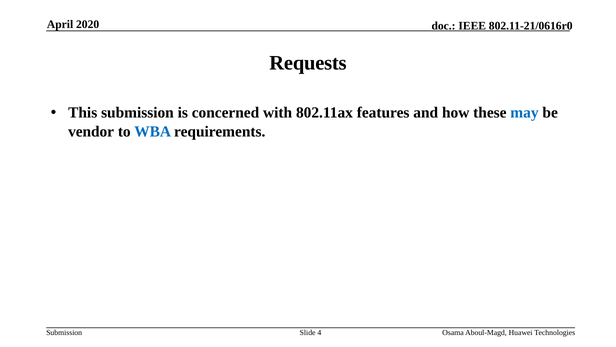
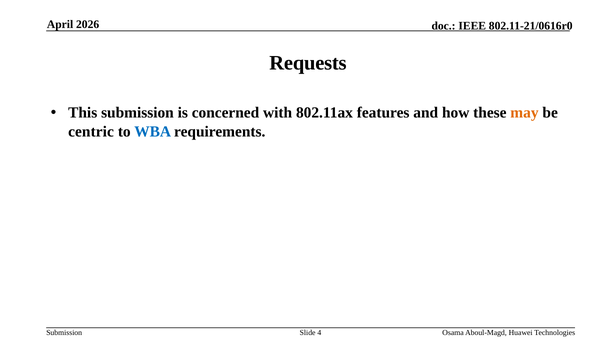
2020: 2020 -> 2026
may colour: blue -> orange
vendor: vendor -> centric
